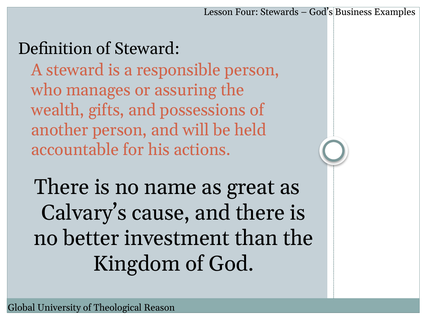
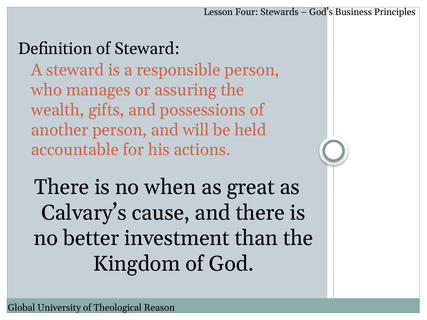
Examples: Examples -> Principles
name: name -> when
